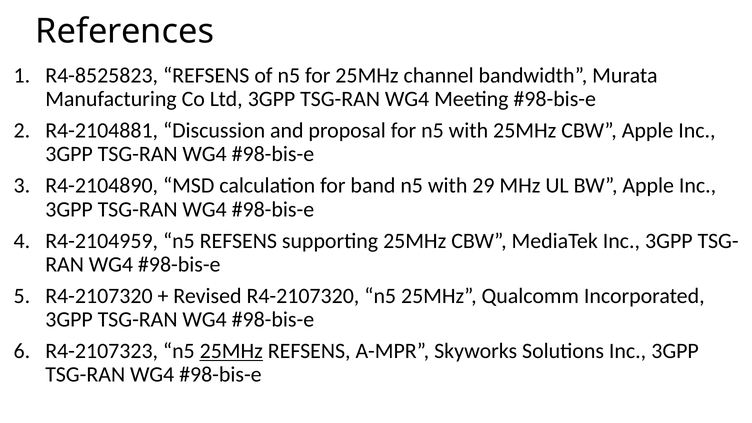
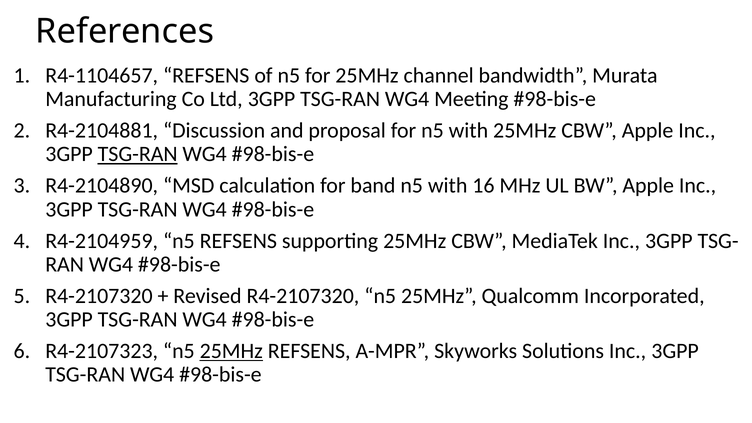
R4-8525823: R4-8525823 -> R4-1104657
TSG-RAN at (138, 154) underline: none -> present
29: 29 -> 16
